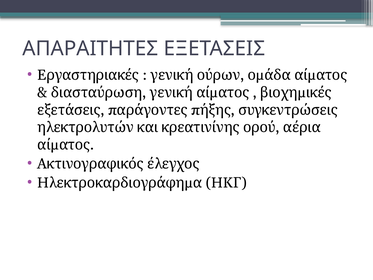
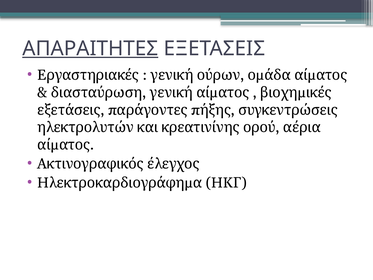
ΑΠΑΡΑΙΤΗΤΕΣ underline: none -> present
